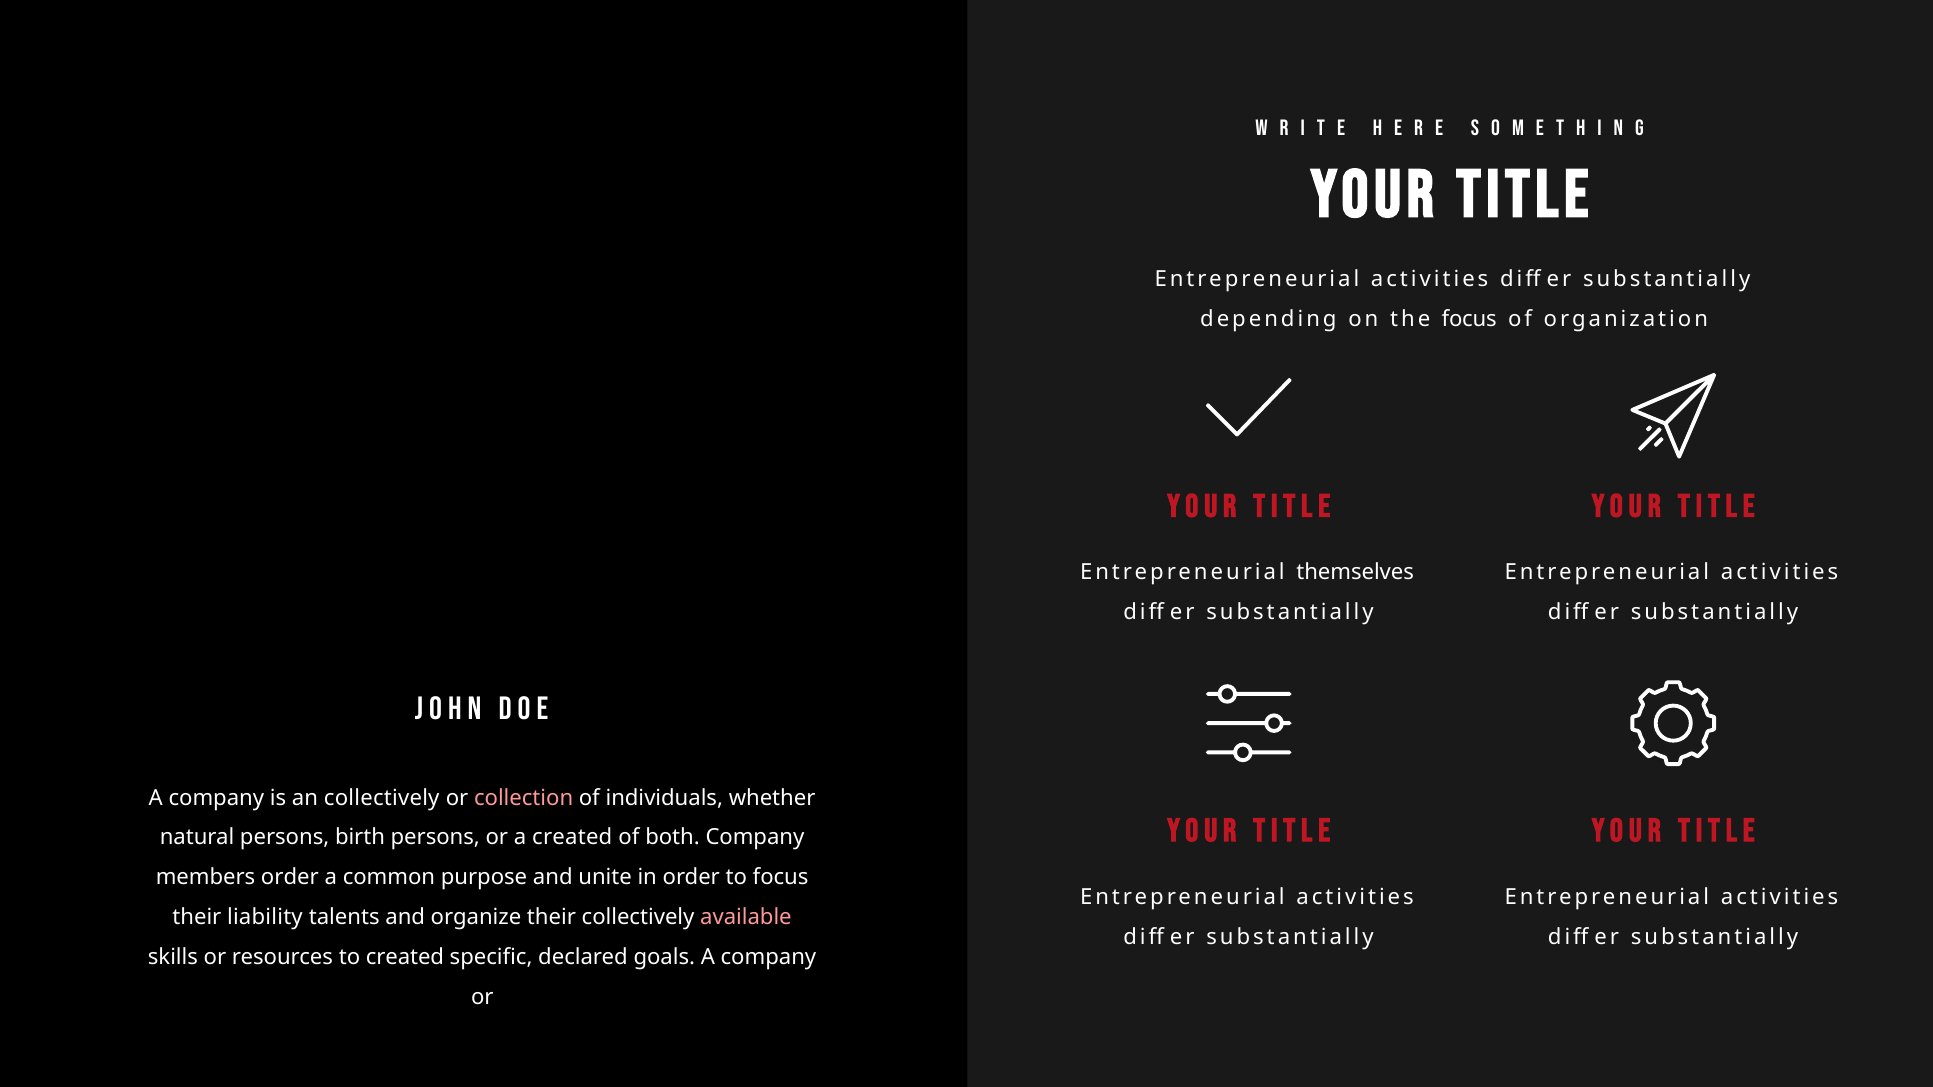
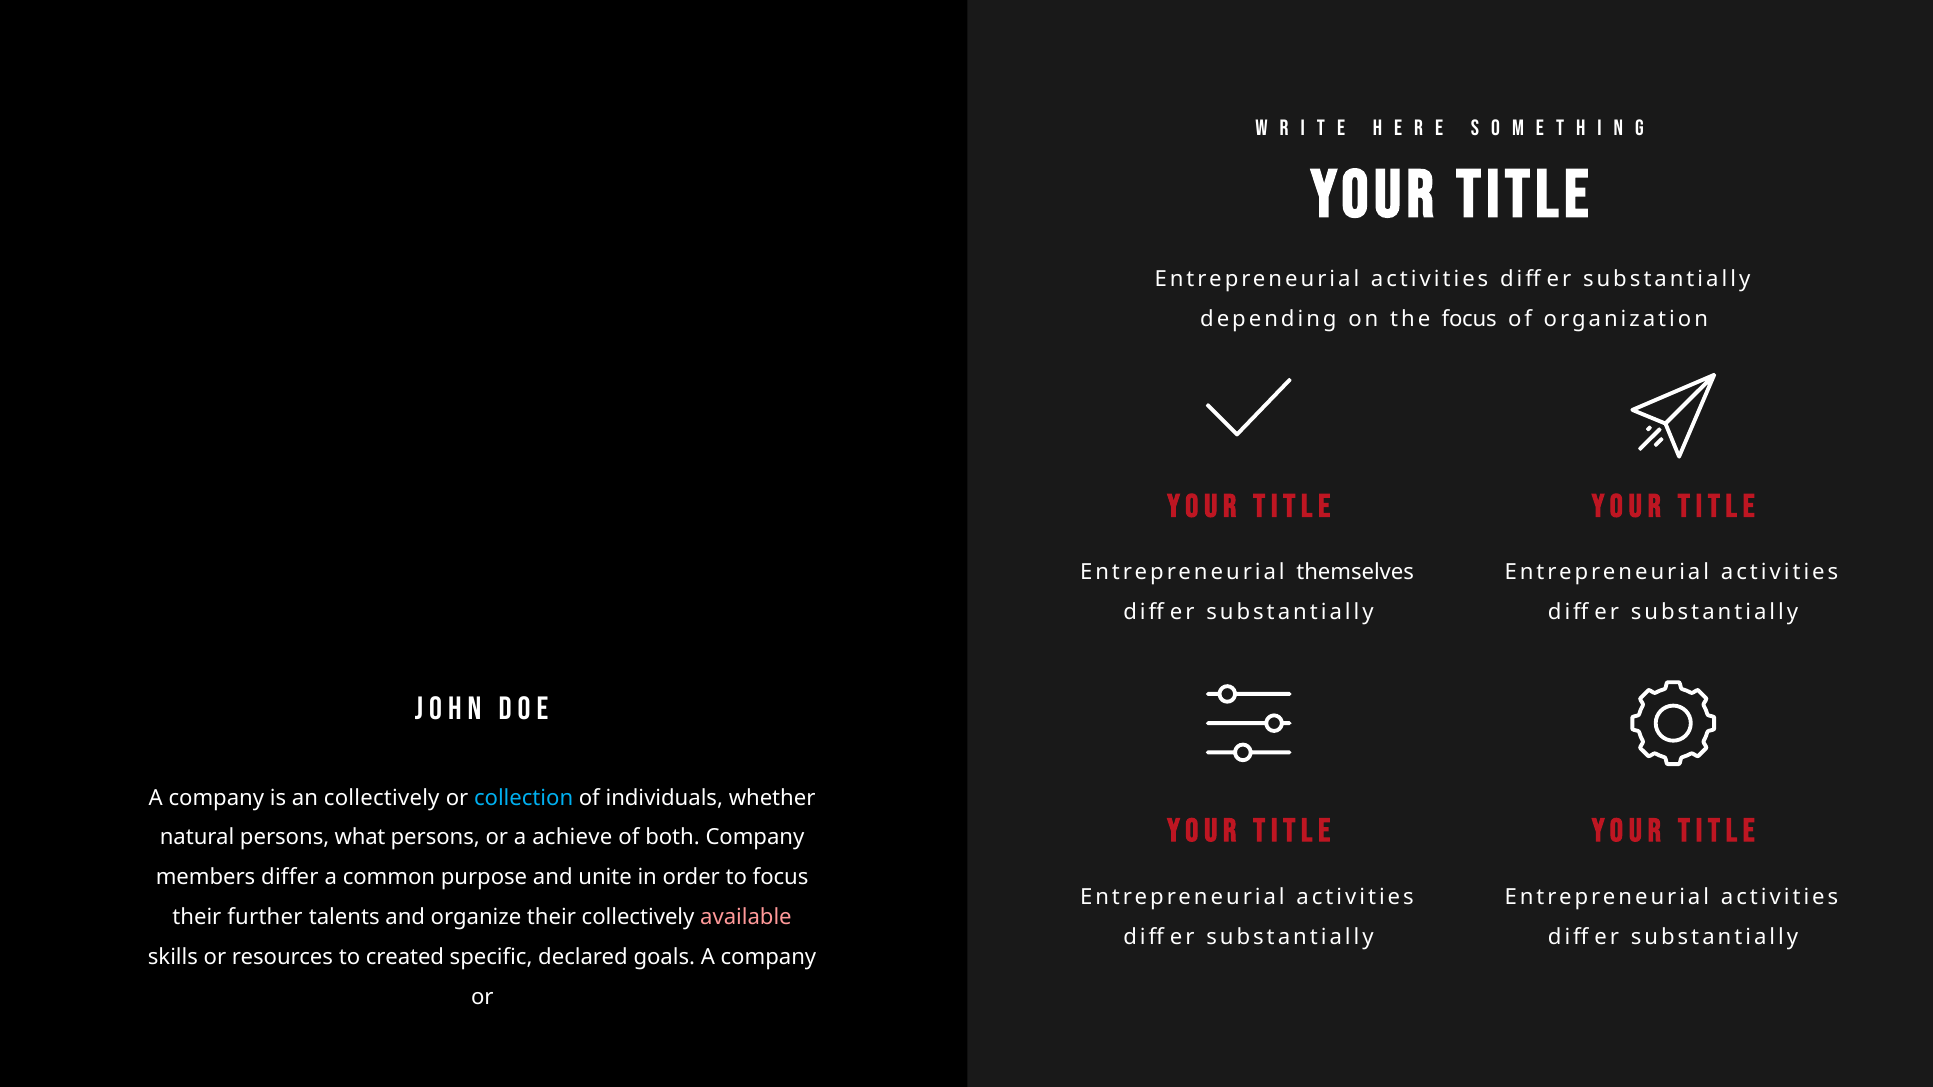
collection colour: pink -> light blue
birth: birth -> what
a created: created -> achieve
members order: order -> differ
liability: liability -> further
